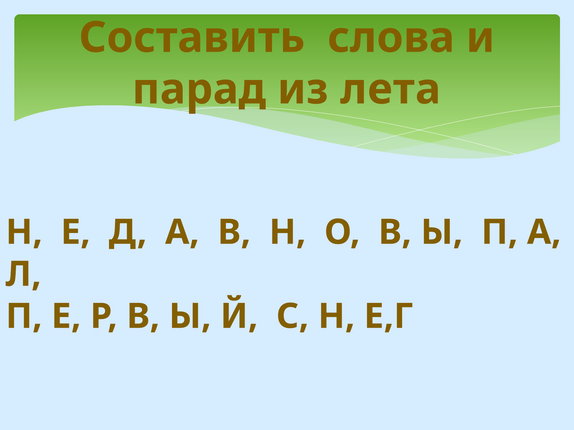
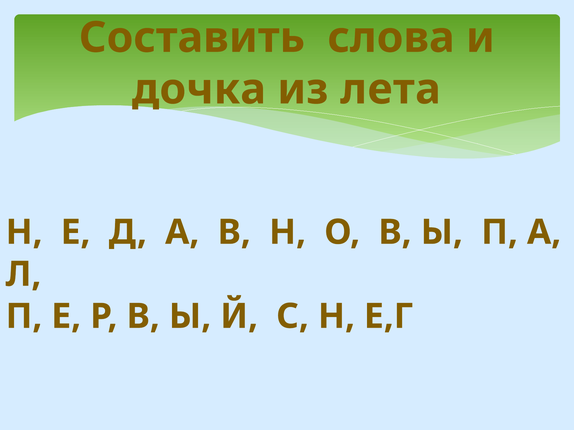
парад: парад -> дочка
